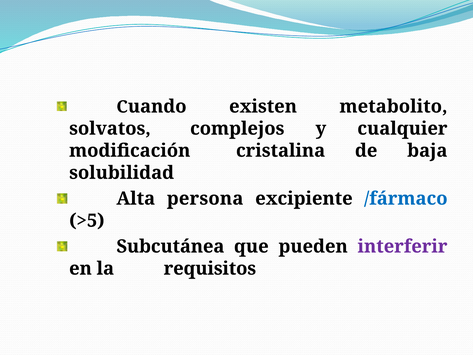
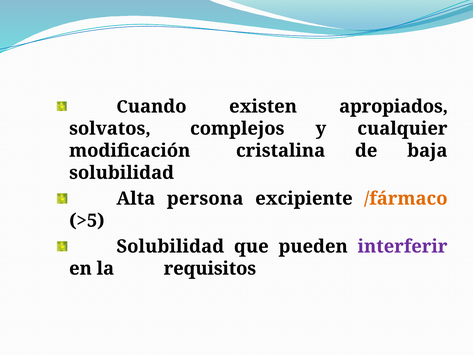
metabolito: metabolito -> apropiados
/fármaco colour: blue -> orange
Subcutánea at (170, 246): Subcutánea -> Solubilidad
